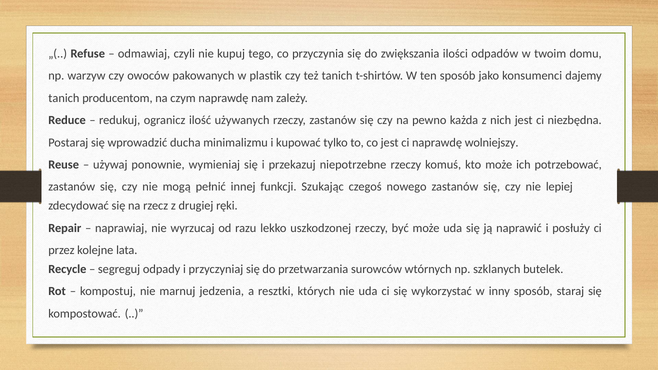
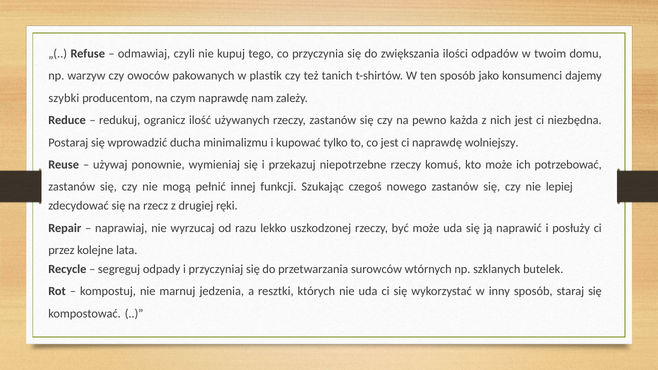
tanich at (64, 98): tanich -> szybki
